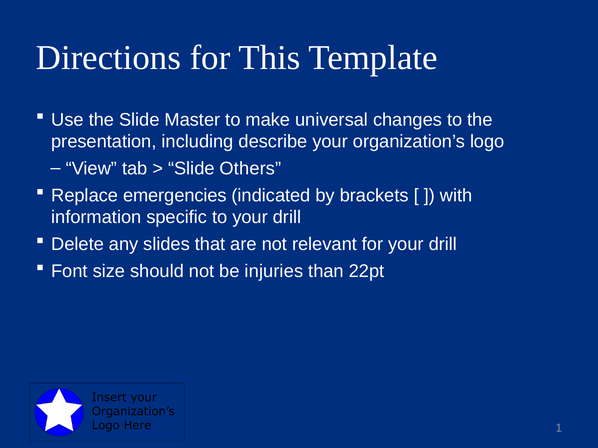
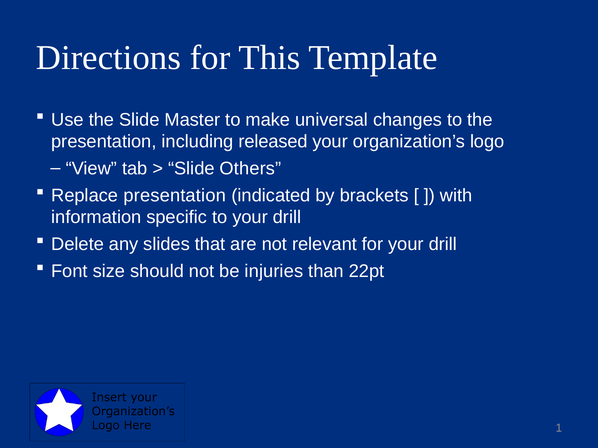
describe: describe -> released
Replace emergencies: emergencies -> presentation
